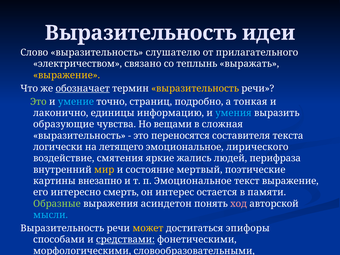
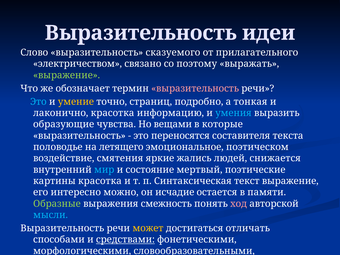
слушателю: слушателю -> сказуемого
теплынь: теплынь -> поэтому
выражение at (67, 75) colour: yellow -> light green
обозначает underline: present -> none
выразительность at (195, 88) colour: yellow -> pink
Это at (38, 102) colour: light green -> light blue
умение colour: light blue -> yellow
лаконично единицы: единицы -> красотка
сложная: сложная -> которые
логически: логически -> половодье
лирического: лирического -> поэтическом
перифраза: перифраза -> снижается
мир colour: yellow -> light blue
картины внезапно: внезапно -> красотка
п Эмоциональное: Эмоциональное -> Синтаксическая
смерть: смерть -> можно
интерес: интерес -> исчадие
асиндетон: асиндетон -> смежность
эпифоры: эпифоры -> отличать
